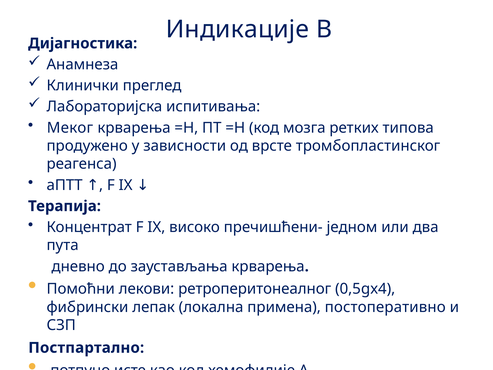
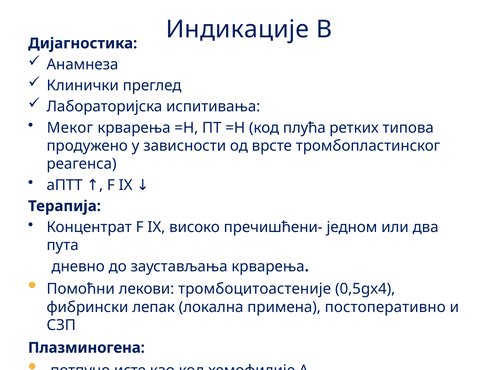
мозга: мозга -> плућа
ретроперитонеалног: ретроперитонеалног -> тромбоцитоастеније
Постпартално: Постпартално -> Плазминогена
